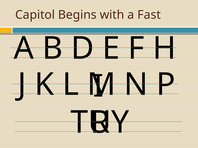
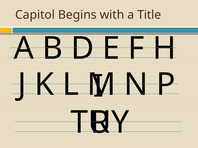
Fast: Fast -> Title
